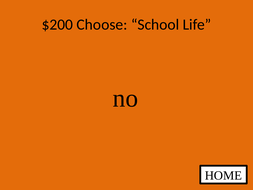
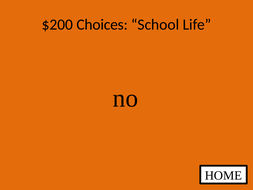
Choose: Choose -> Choices
